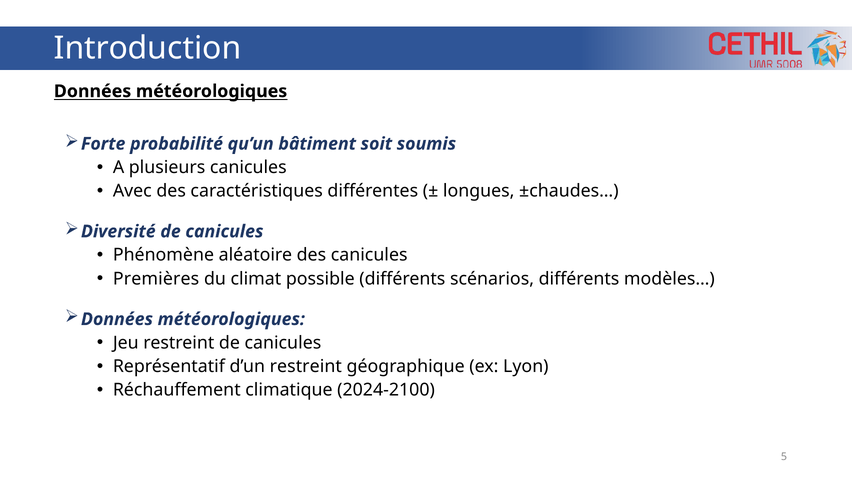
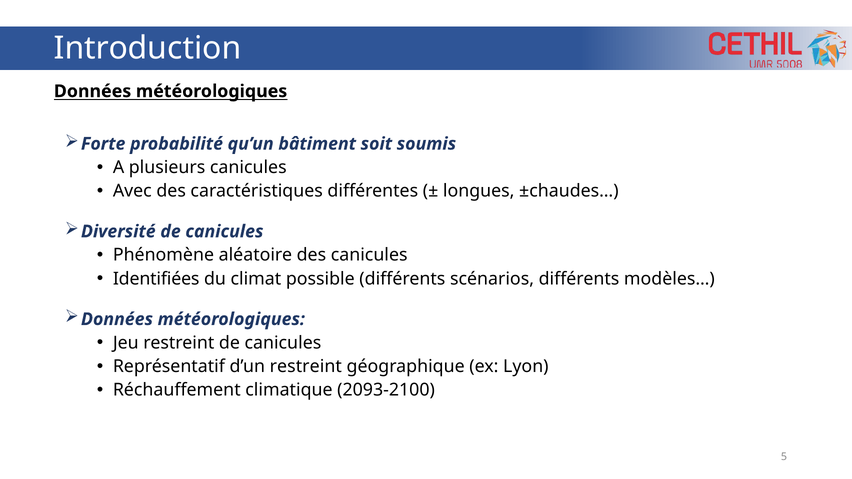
Premières: Premières -> Identifiées
2024-2100: 2024-2100 -> 2093-2100
